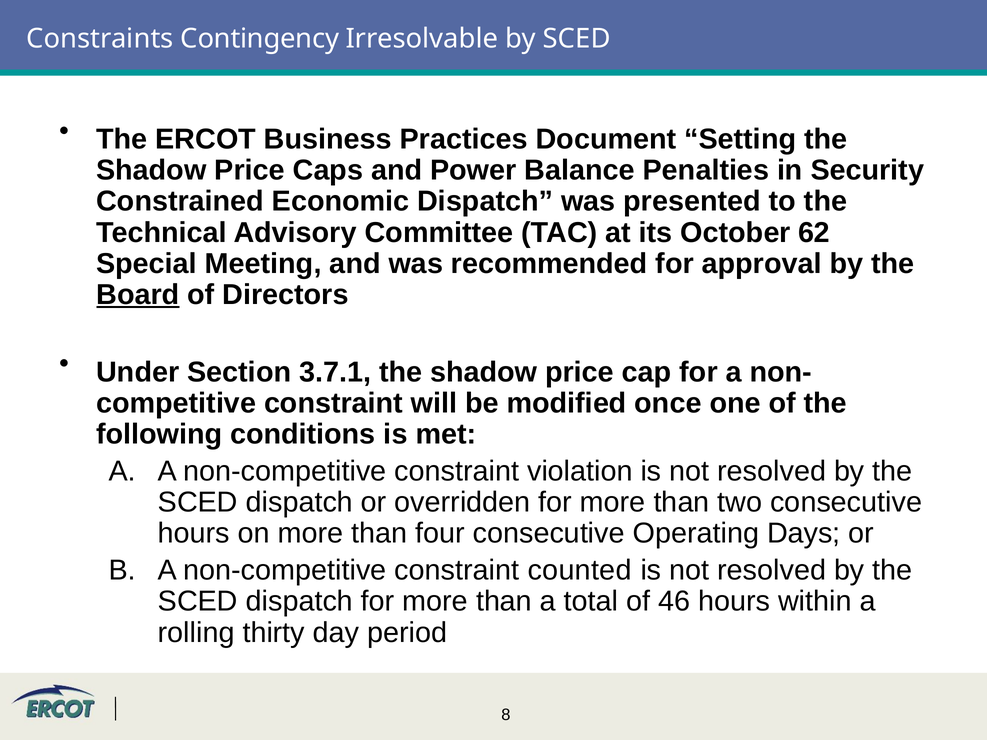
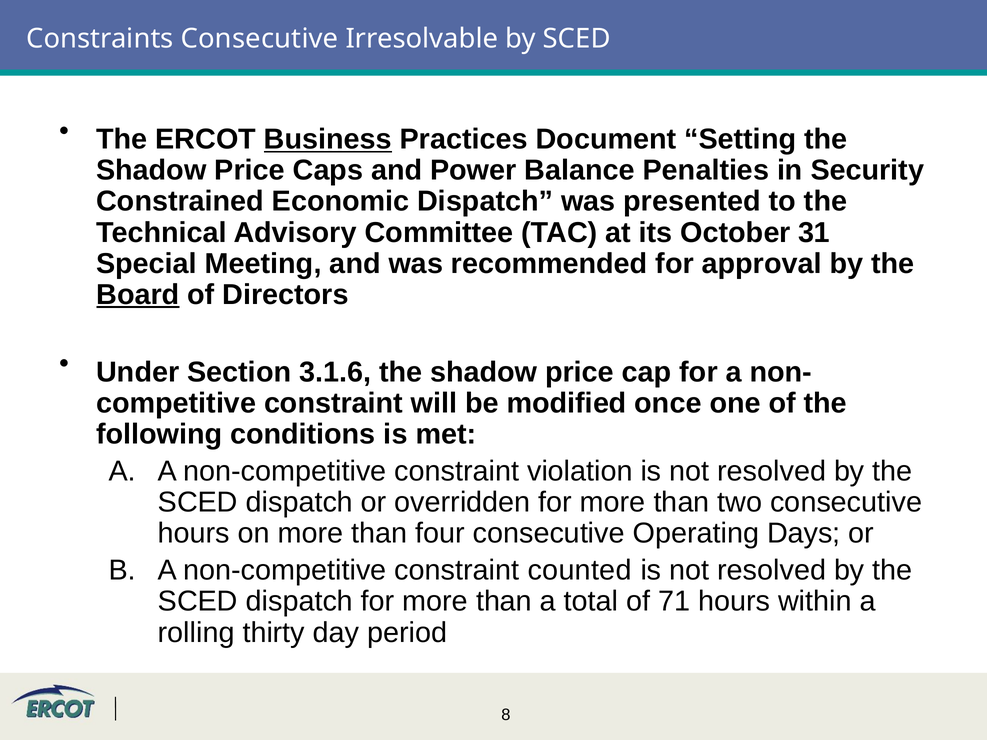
Constraints Contingency: Contingency -> Consecutive
Business underline: none -> present
62: 62 -> 31
3.7.1: 3.7.1 -> 3.1.6
46: 46 -> 71
